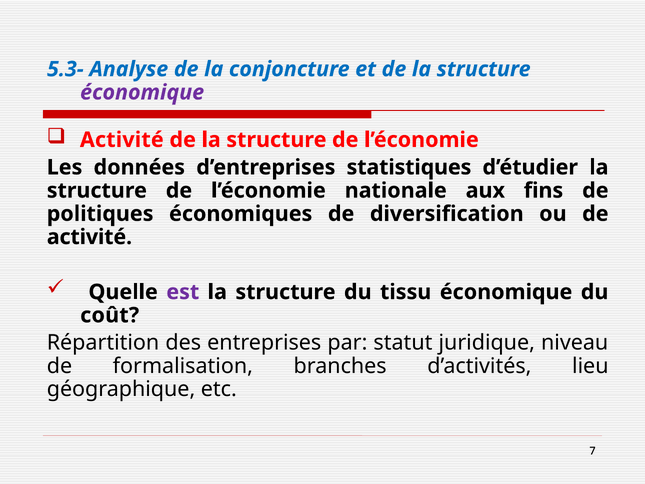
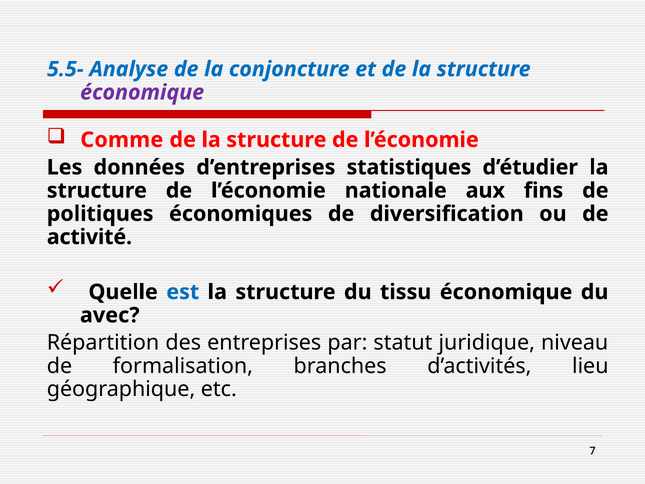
5.3-: 5.3- -> 5.5-
Activité at (122, 140): Activité -> Comme
est colour: purple -> blue
coût: coût -> avec
